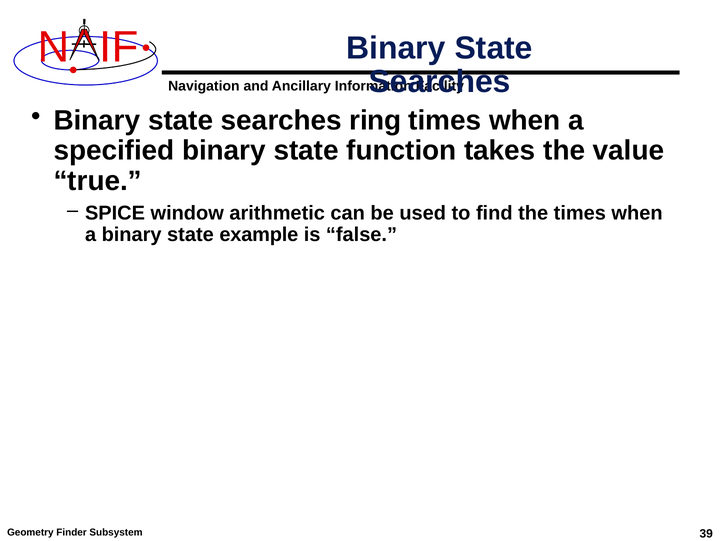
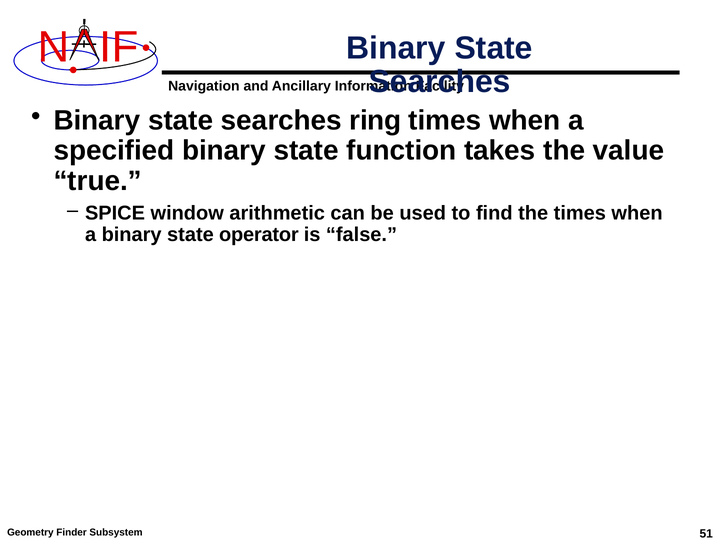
example: example -> operator
39: 39 -> 51
